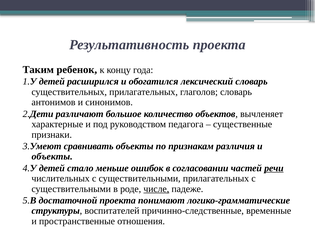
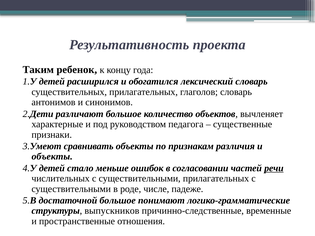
числе underline: present -> none
достаточной проекта: проекта -> большое
воспитателей: воспитателей -> выпускников
